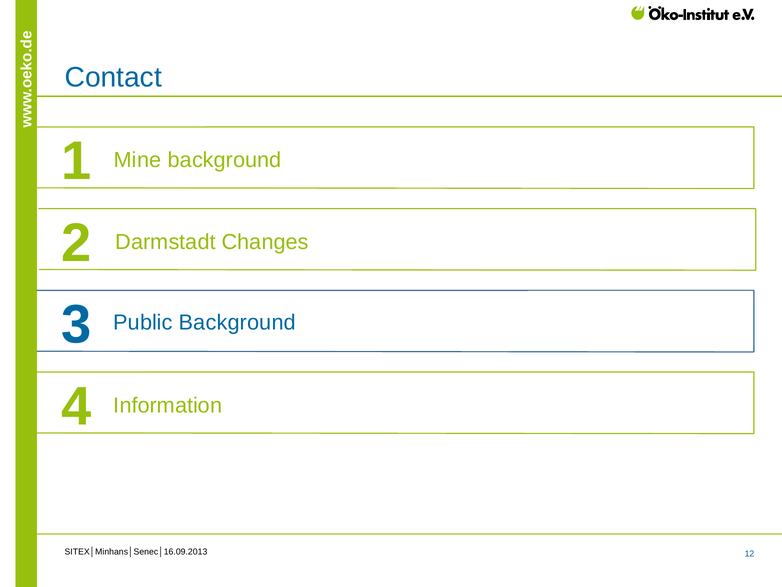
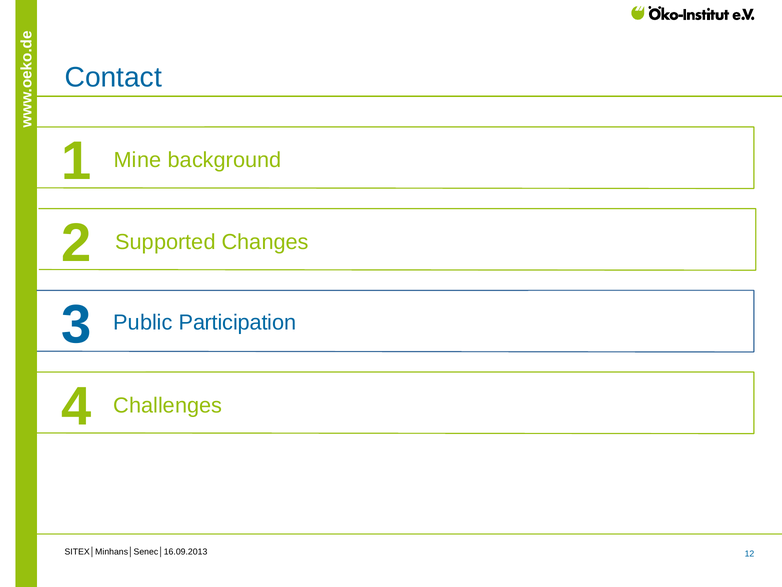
Darmstadt: Darmstadt -> Supported
Public Background: Background -> Participation
Information: Information -> Challenges
